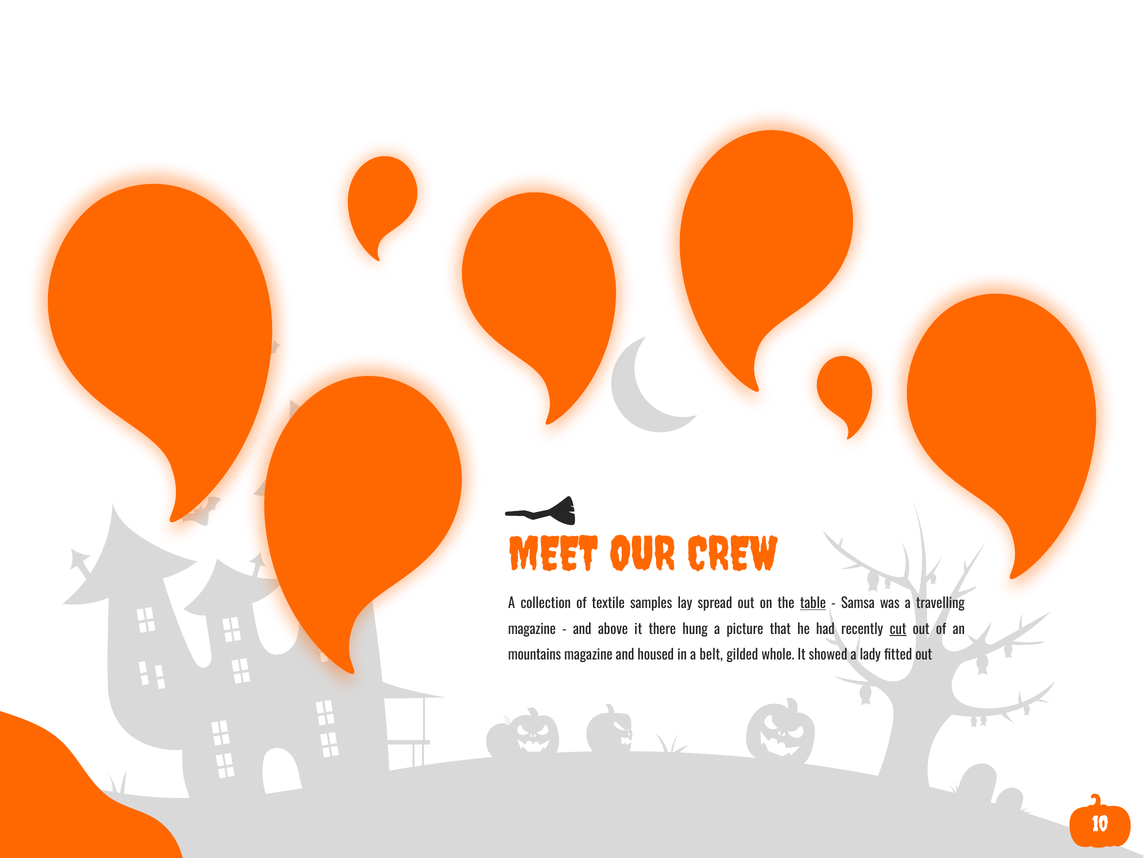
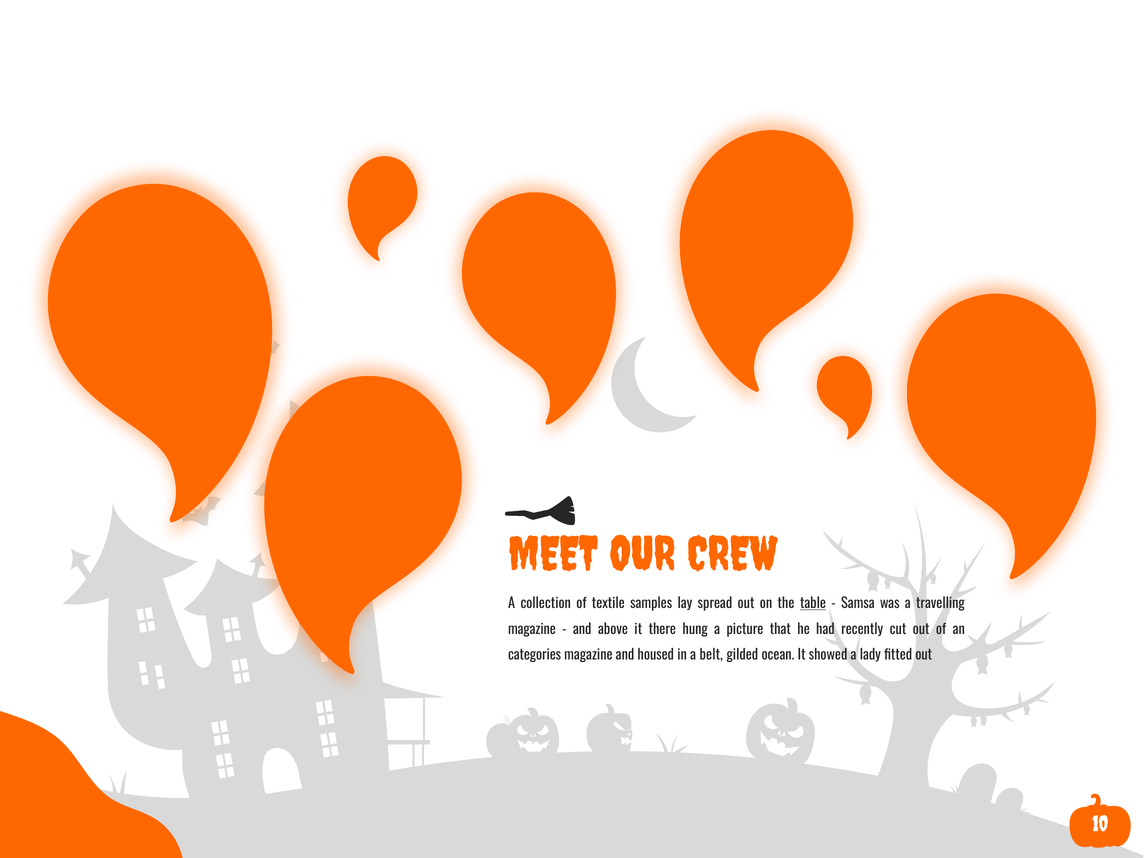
cut underline: present -> none
mountains: mountains -> categories
whole: whole -> ocean
